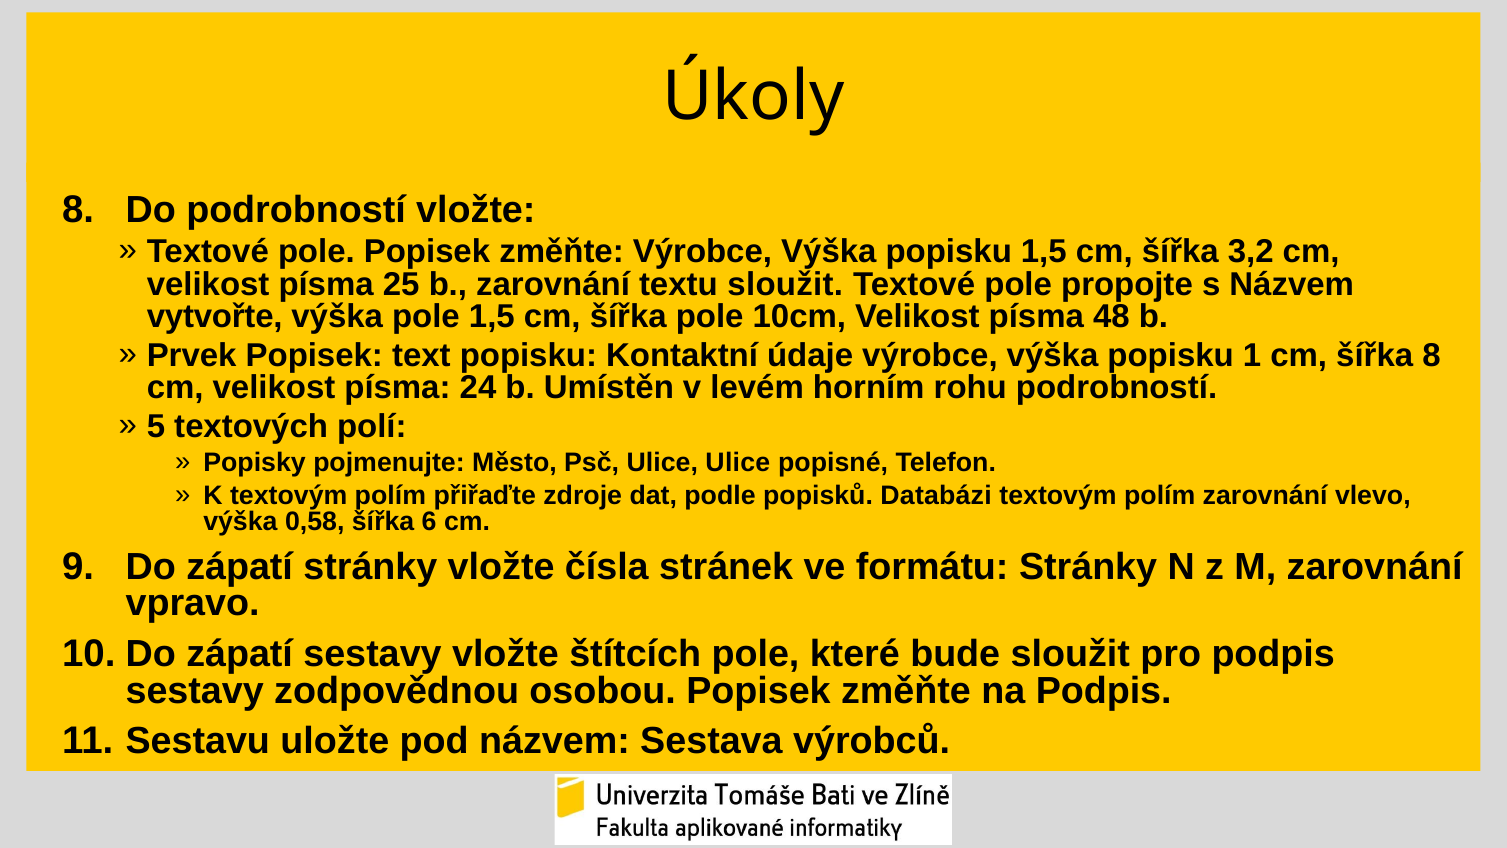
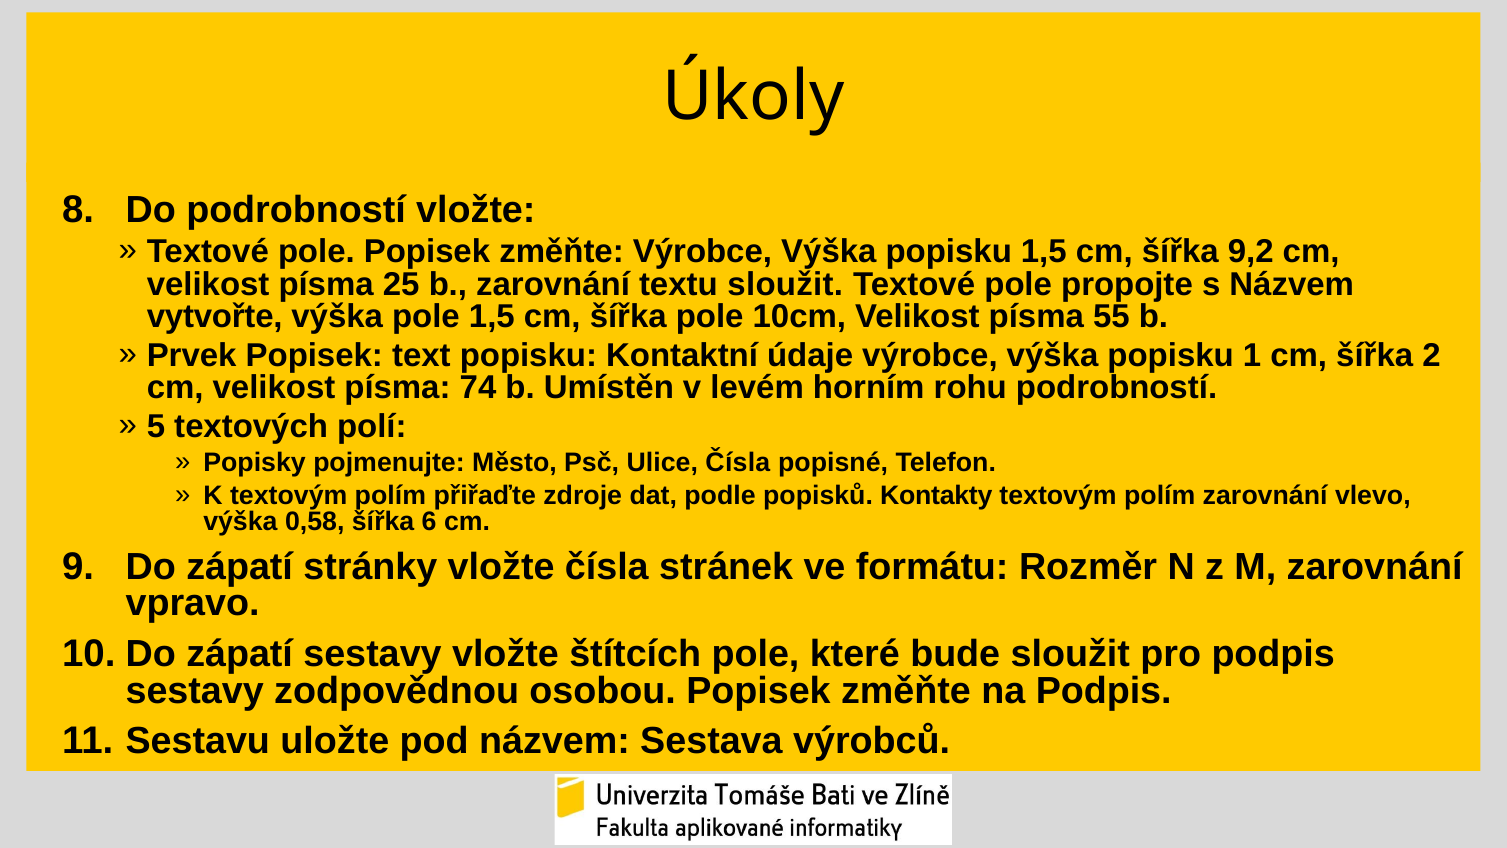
3,2: 3,2 -> 9,2
48: 48 -> 55
šířka 8: 8 -> 2
24: 24 -> 74
Ulice Ulice: Ulice -> Čísla
Databázi: Databázi -> Kontakty
formátu Stránky: Stránky -> Rozměr
